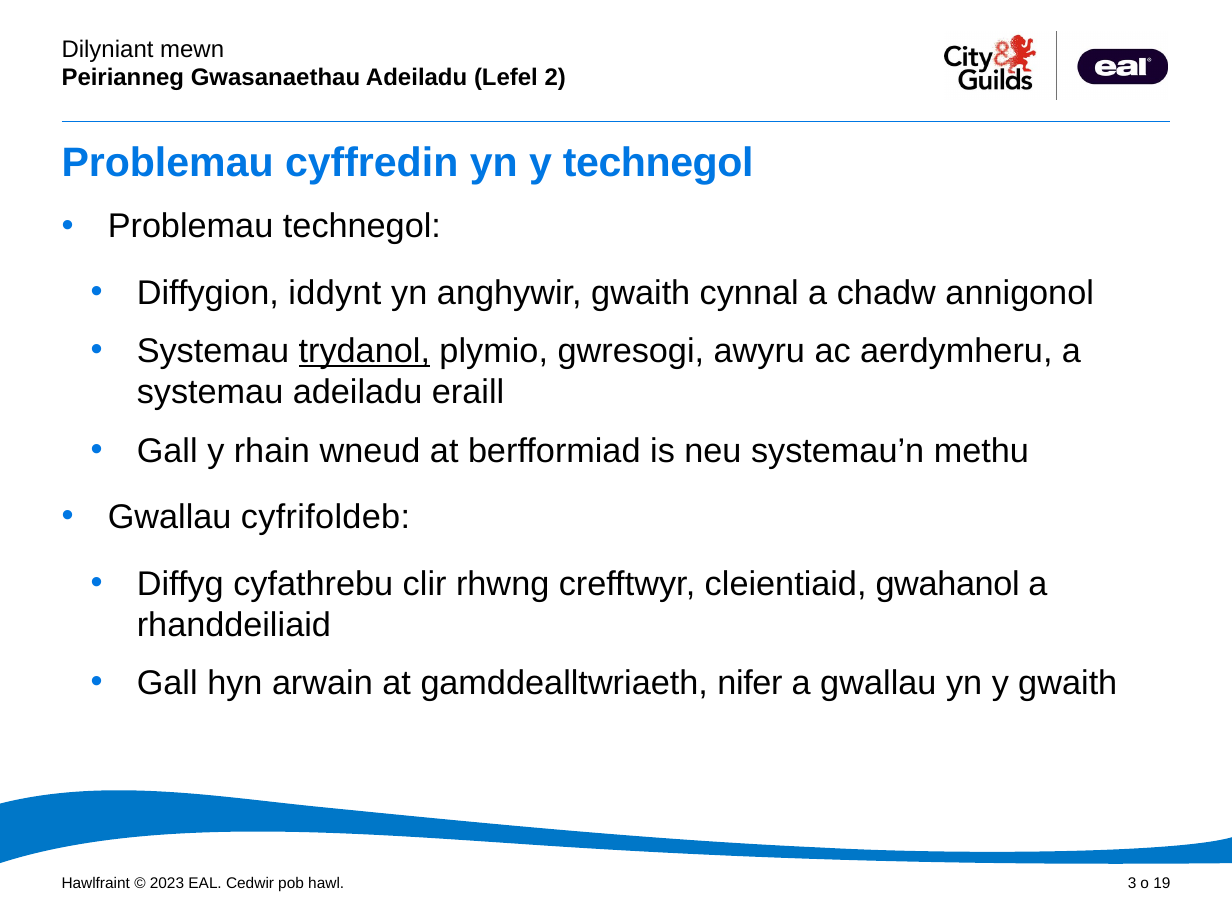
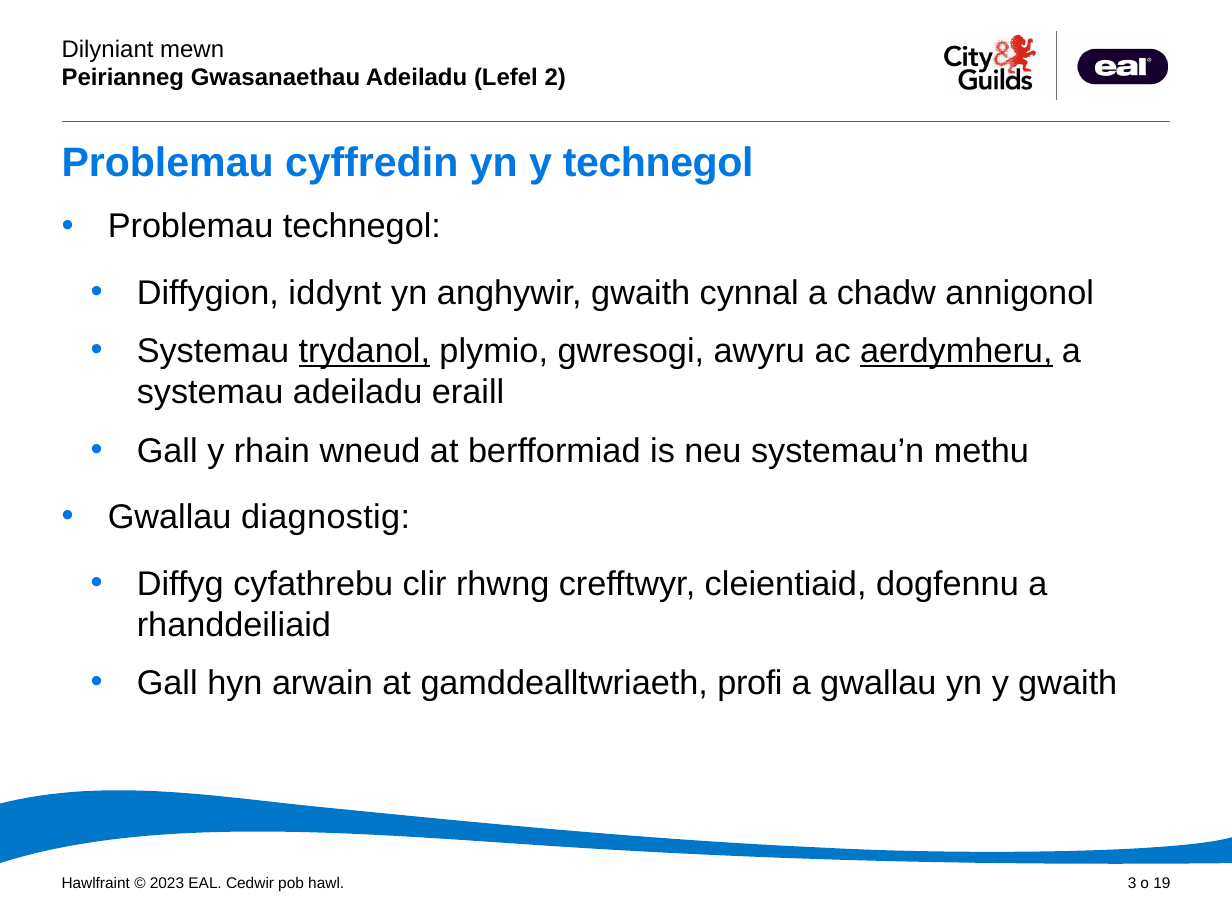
aerdymheru underline: none -> present
cyfrifoldeb: cyfrifoldeb -> diagnostig
gwahanol: gwahanol -> dogfennu
nifer: nifer -> profi
